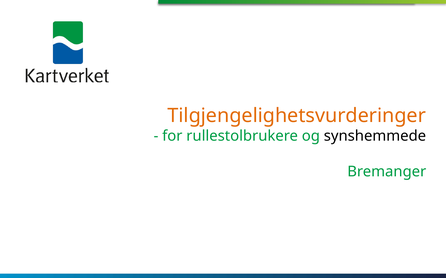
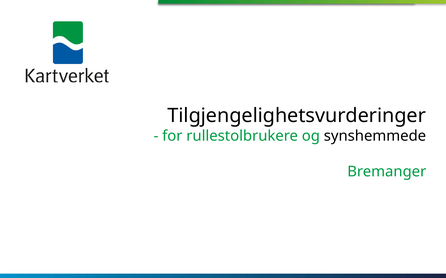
Tilgjengelighetsvurderinger colour: orange -> black
